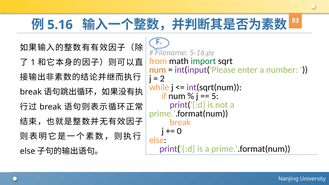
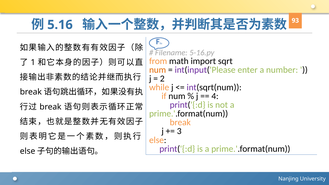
import colour: green -> black
5: 5 -> 4
0: 0 -> 3
